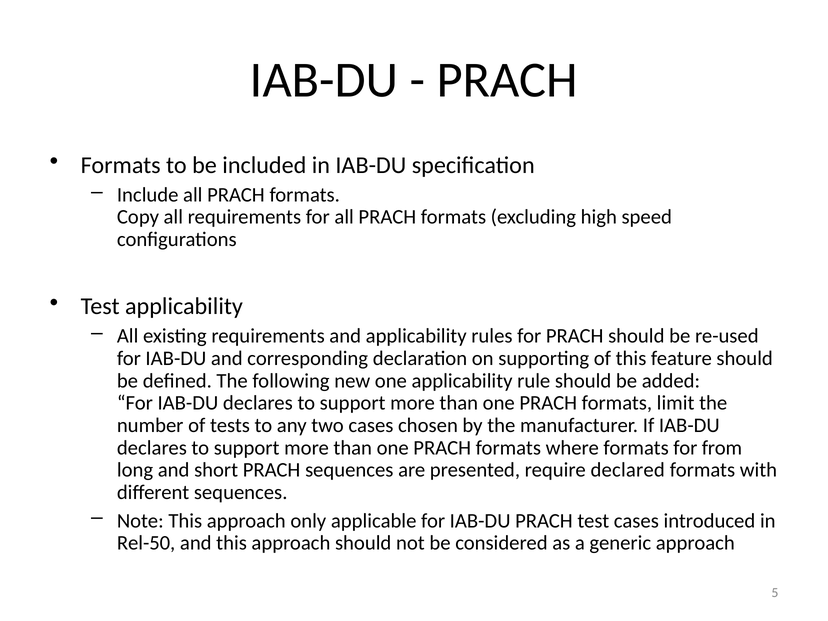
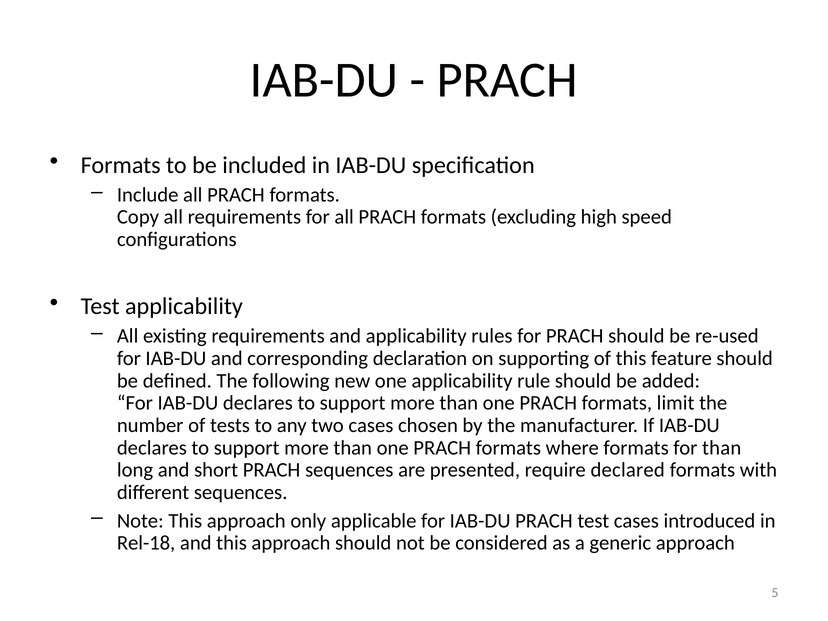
for from: from -> than
Rel-50: Rel-50 -> Rel-18
